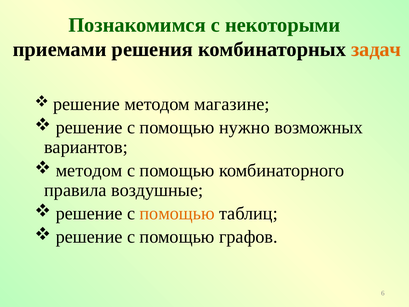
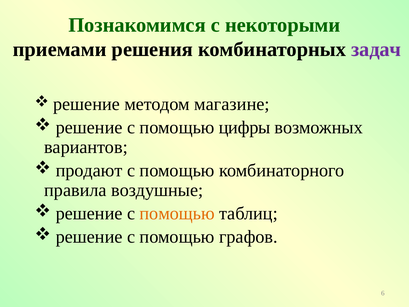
задач colour: orange -> purple
нужно: нужно -> цифры
методом at (89, 170): методом -> продают
